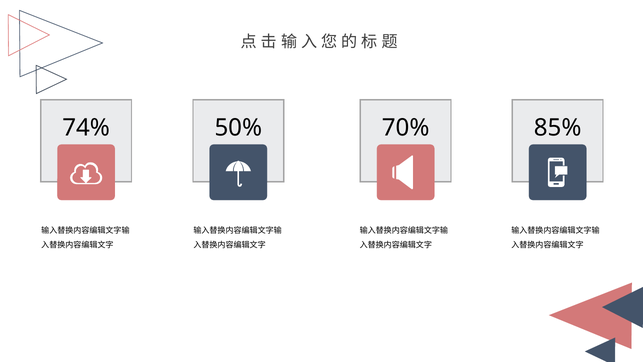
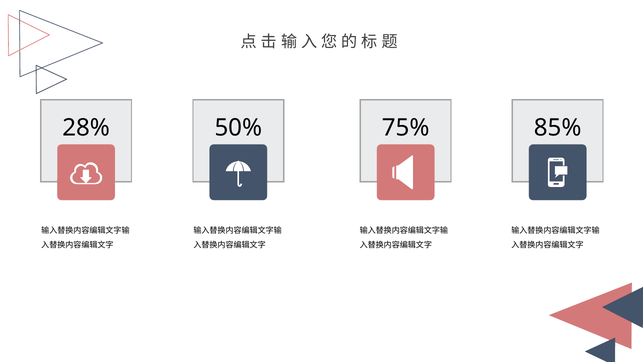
74%: 74% -> 28%
70%: 70% -> 75%
